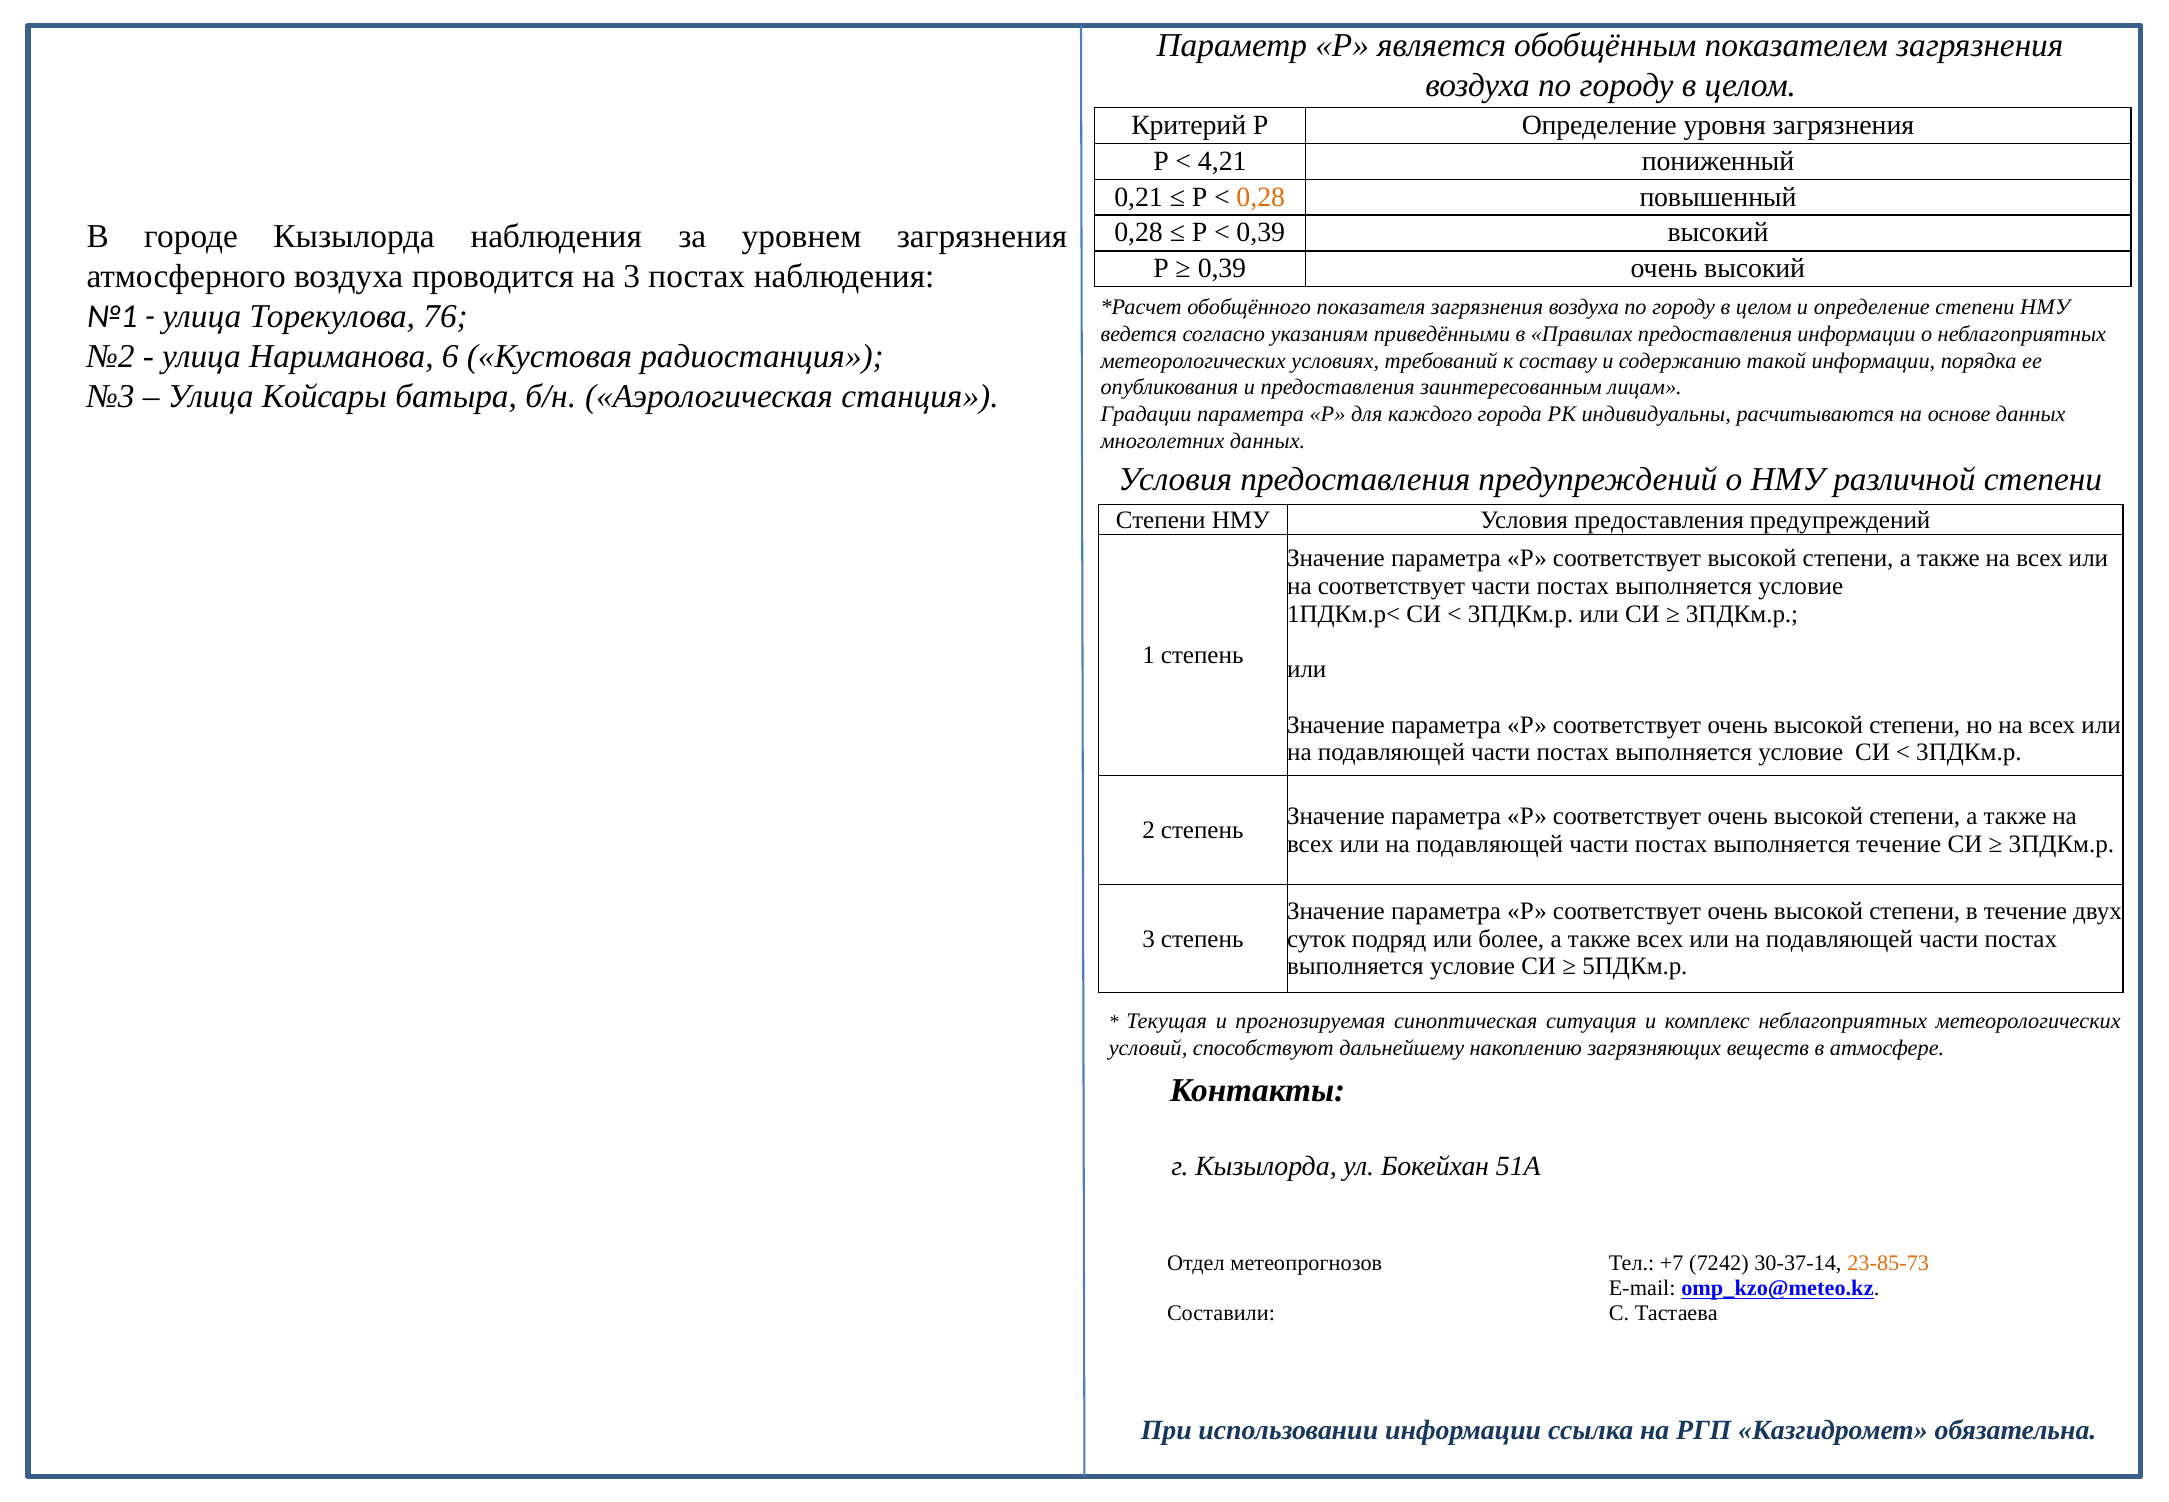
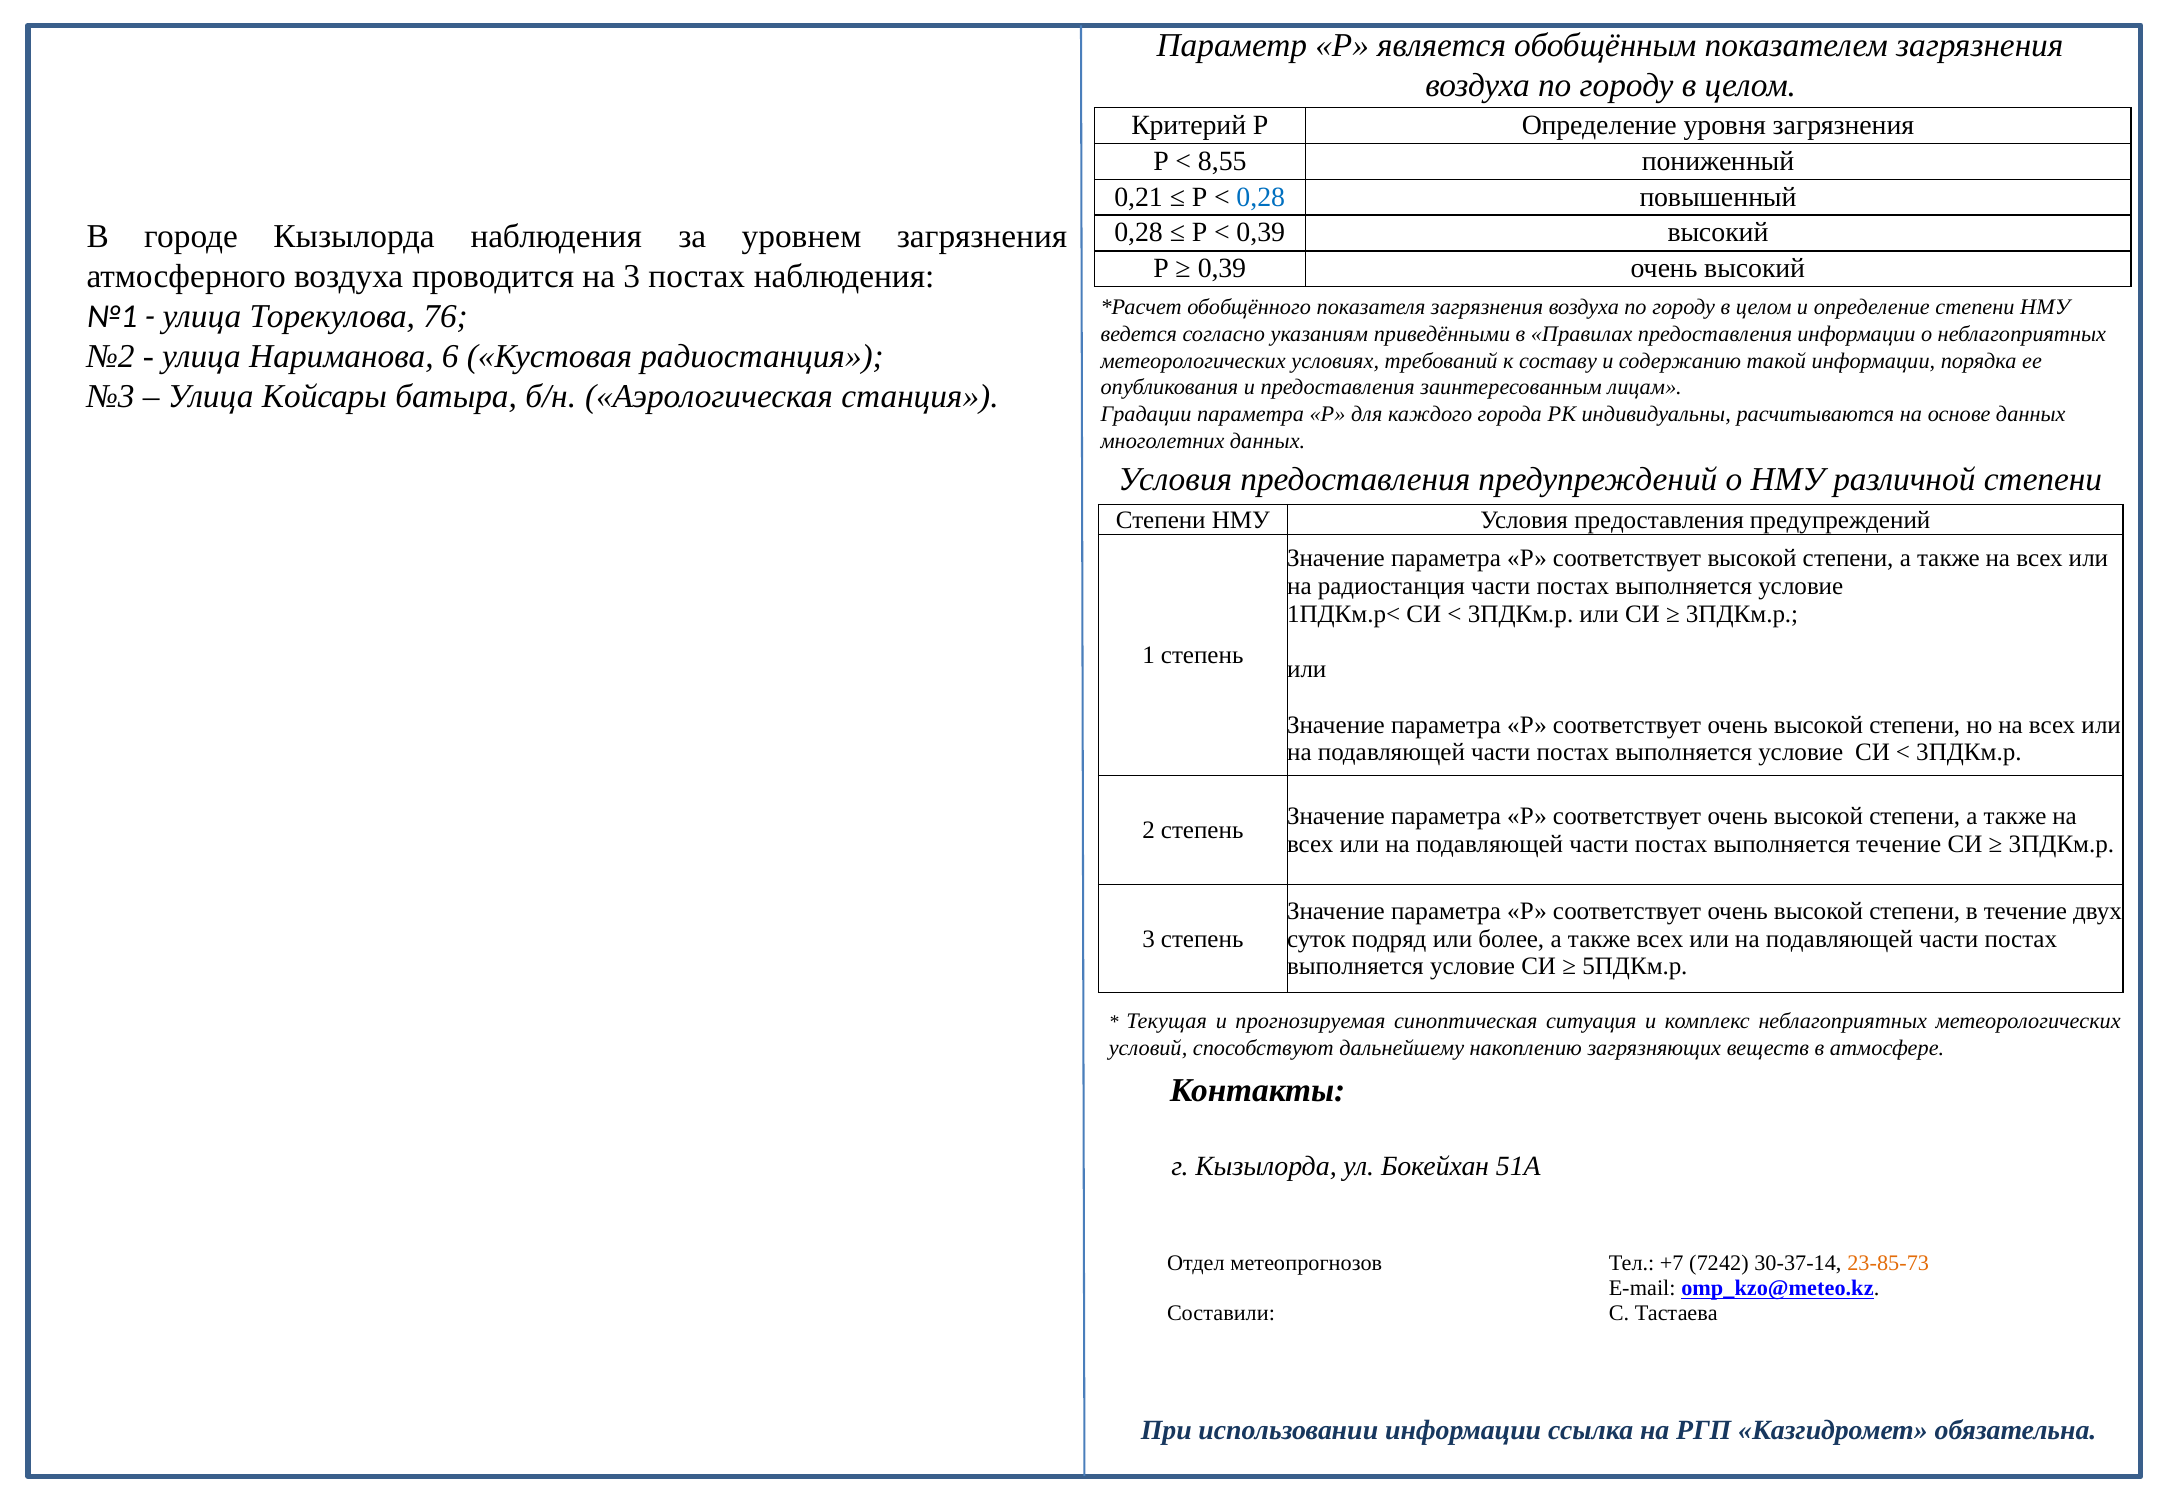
4,21: 4,21 -> 8,55
0,28 at (1261, 197) colour: orange -> blue
на соответствует: соответствует -> радиостанция
